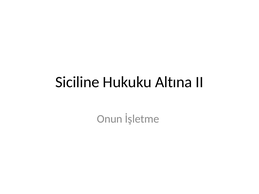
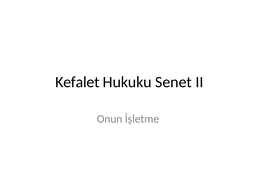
Siciline: Siciline -> Kefalet
Altına: Altına -> Senet
